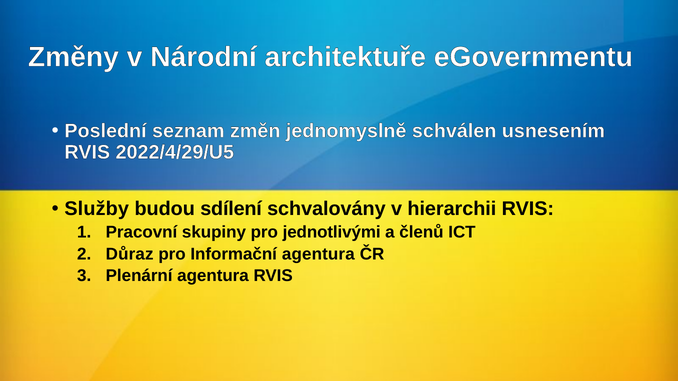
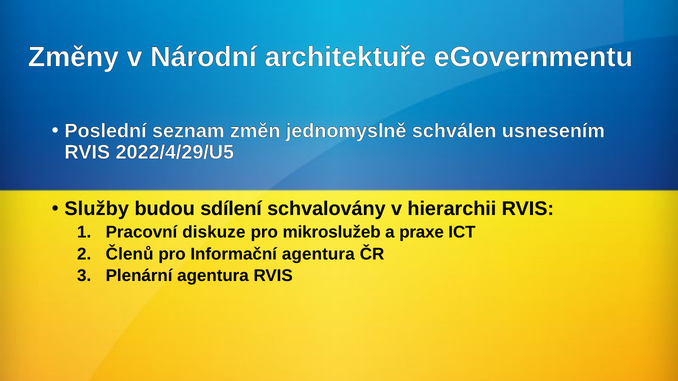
skupiny: skupiny -> diskuze
jednotlivými: jednotlivými -> mikroslužeb
členů: členů -> praxe
Důraz: Důraz -> Členů
